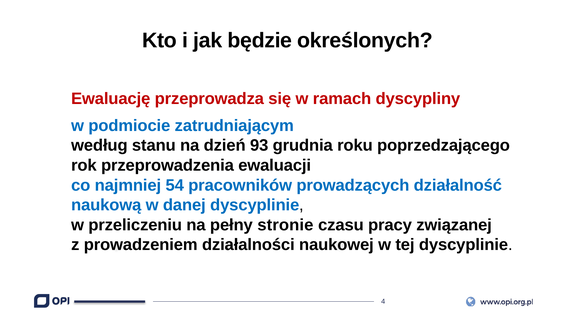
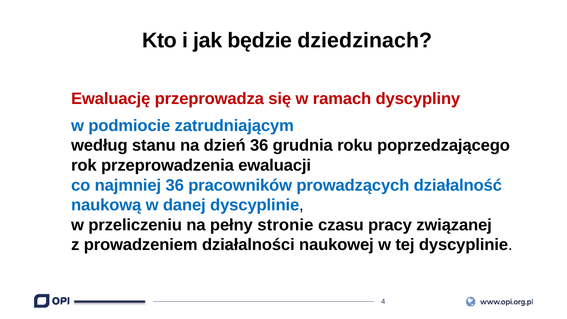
określonych: określonych -> dziedzinach
dzień 93: 93 -> 36
najmniej 54: 54 -> 36
